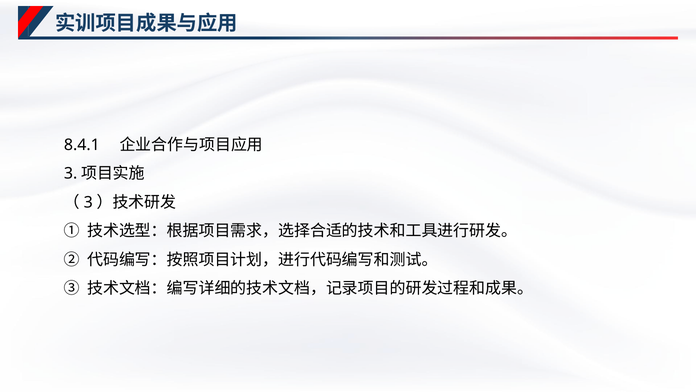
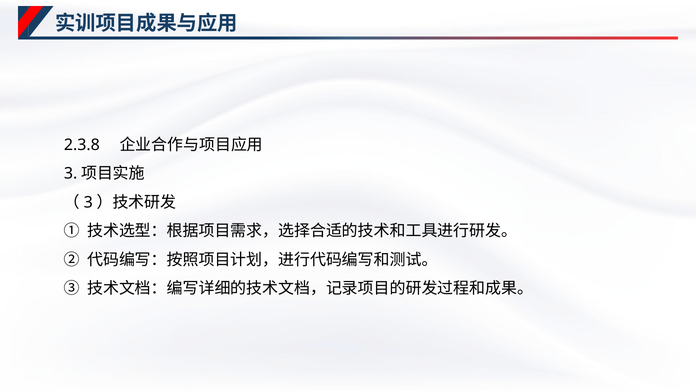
8.4.1: 8.4.1 -> 2.3.8
